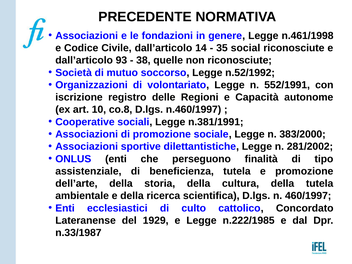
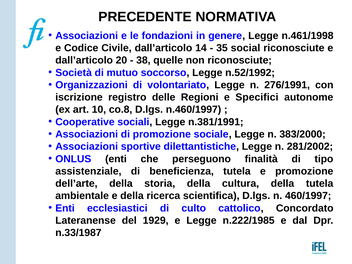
93: 93 -> 20
552/1991: 552/1991 -> 276/1991
Capacità: Capacità -> Specifici
